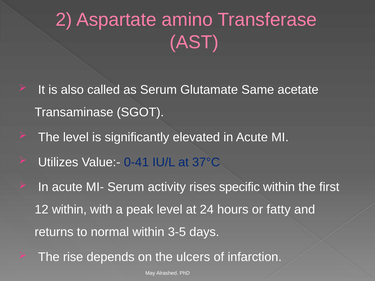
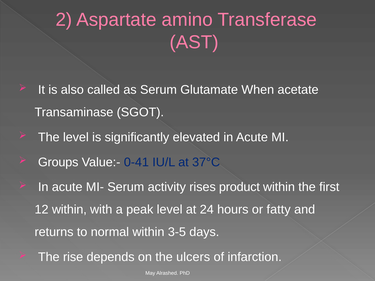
Same: Same -> When
Utilizes: Utilizes -> Groups
specific: specific -> product
